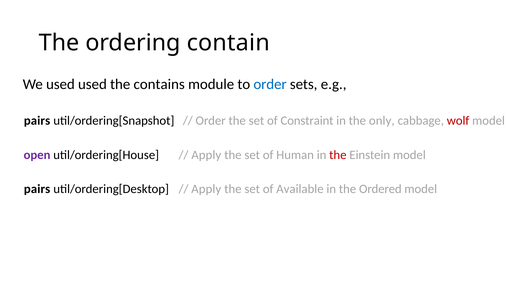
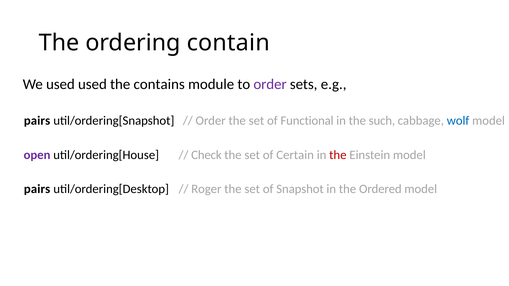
order at (270, 84) colour: blue -> purple
Constraint: Constraint -> Functional
only: only -> such
wolf colour: red -> blue
Apply at (206, 155): Apply -> Check
Human: Human -> Certain
Apply at (206, 189): Apply -> Roger
Available: Available -> Snapshot
